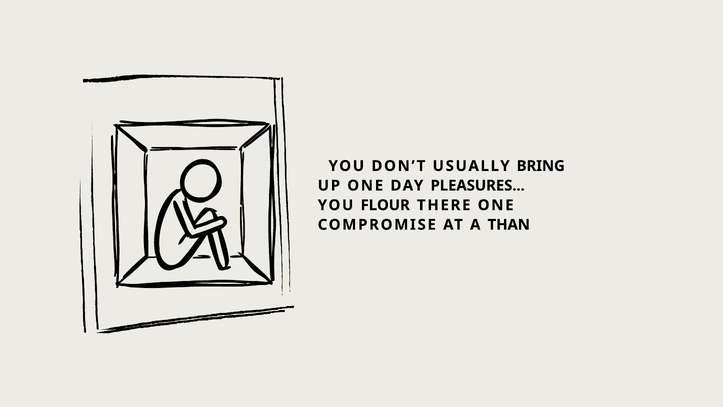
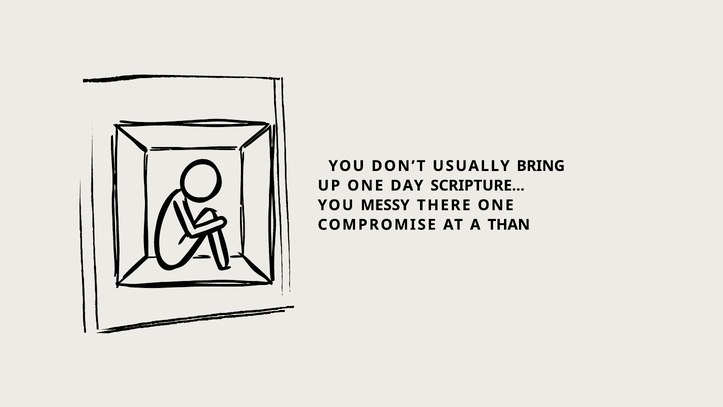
PLEASURES: PLEASURES -> SCRIPTURE
FLOUR: FLOUR -> MESSY
